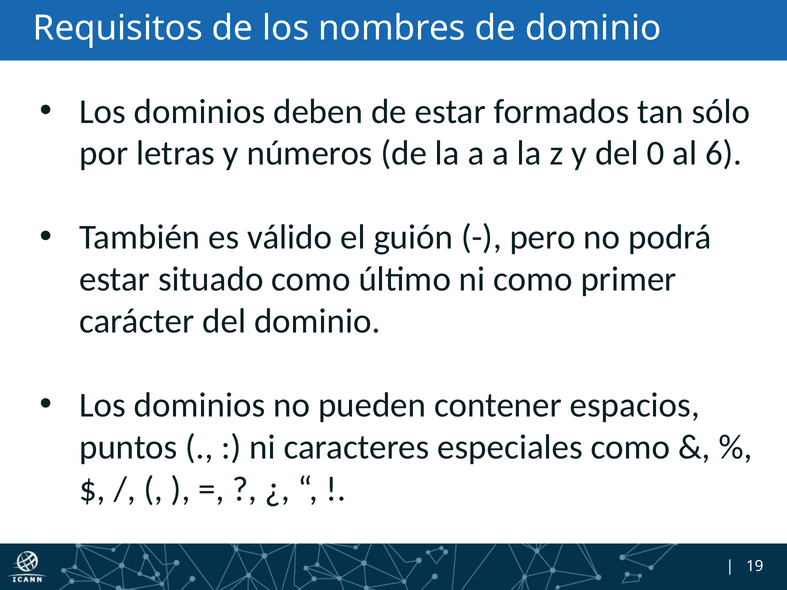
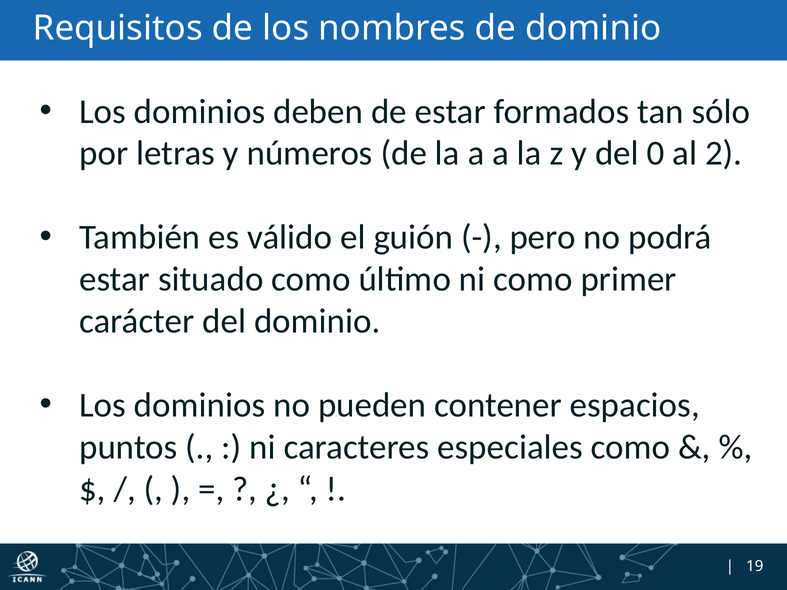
6: 6 -> 2
